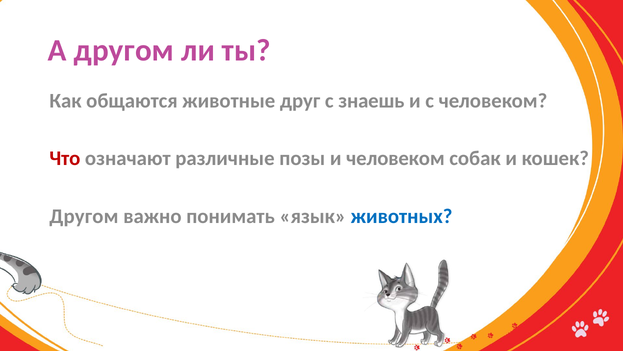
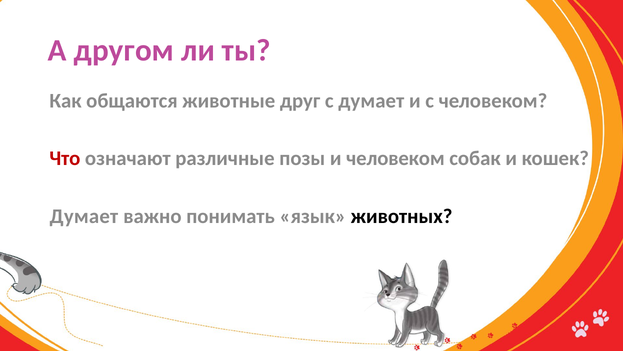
с знаешь: знаешь -> думает
Другом at (84, 216): Другом -> Думает
животных colour: blue -> black
